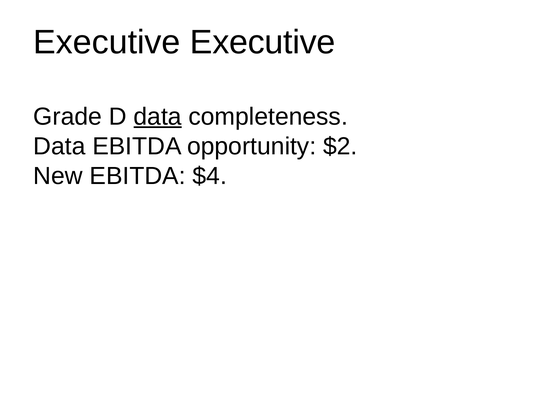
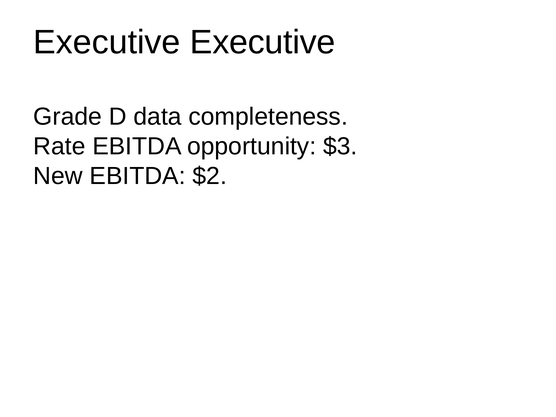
data at (158, 117) underline: present -> none
Data at (59, 146): Data -> Rate
$2: $2 -> $3
$4: $4 -> $2
